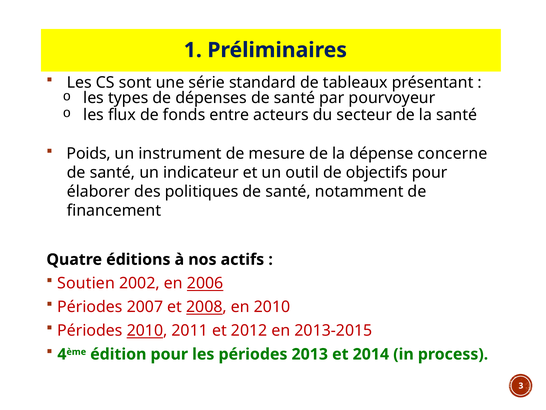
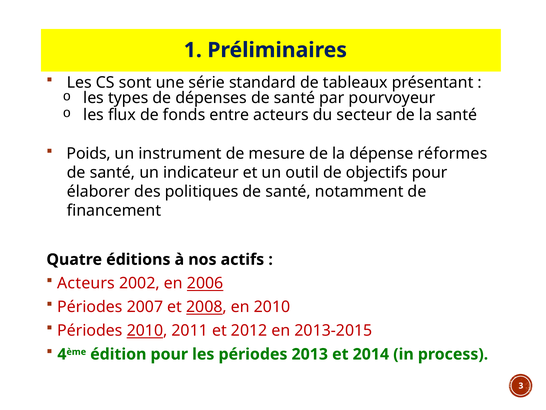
concerne: concerne -> réformes
Soutien at (86, 283): Soutien -> Acteurs
